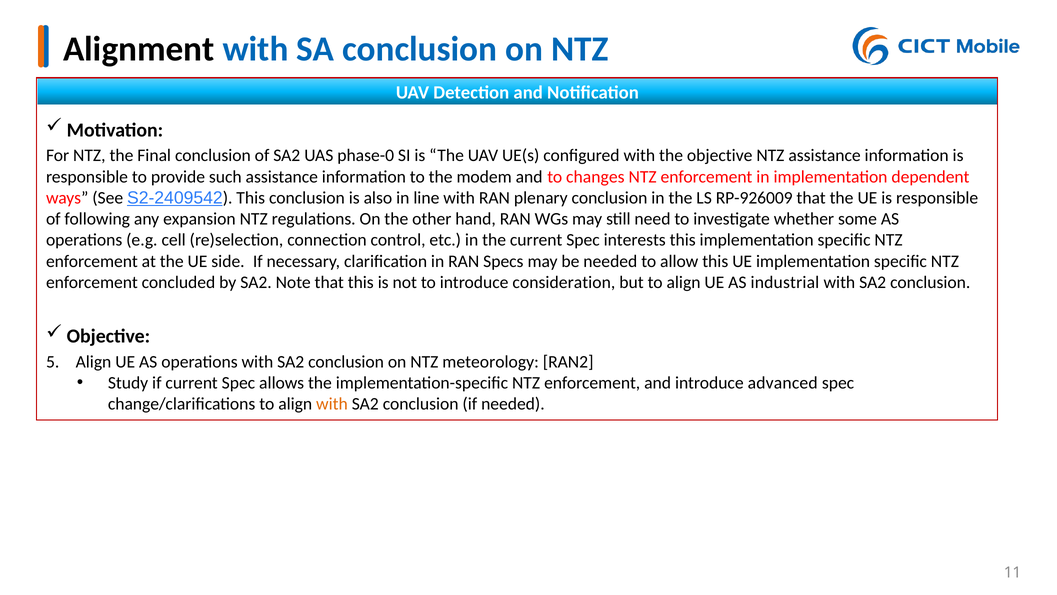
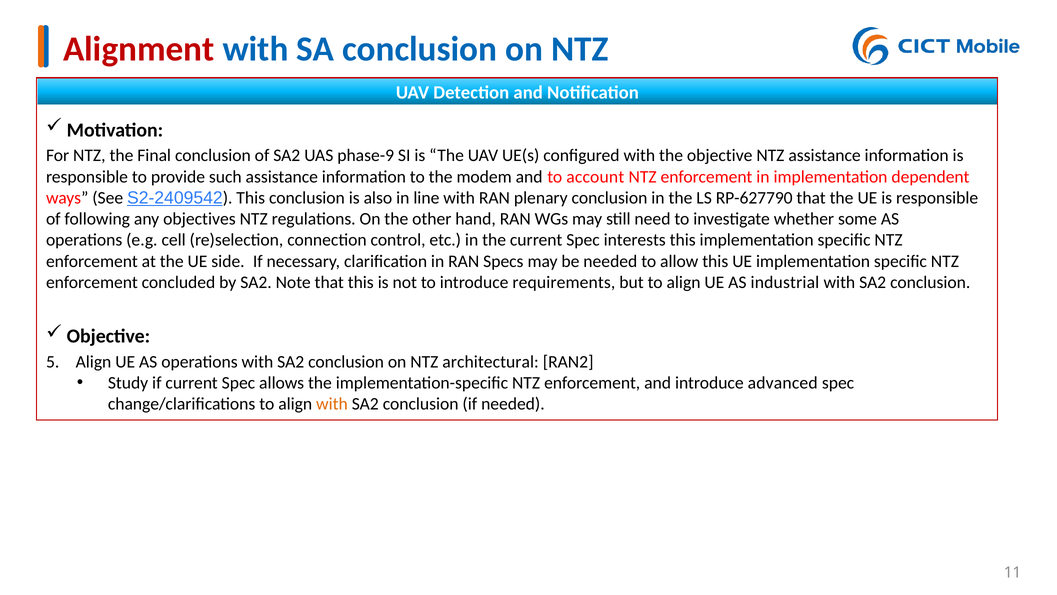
Alignment colour: black -> red
phase-0: phase-0 -> phase-9
changes: changes -> account
RP-926009: RP-926009 -> RP-627790
expansion: expansion -> objectives
consideration: consideration -> requirements
meteorology: meteorology -> architectural
